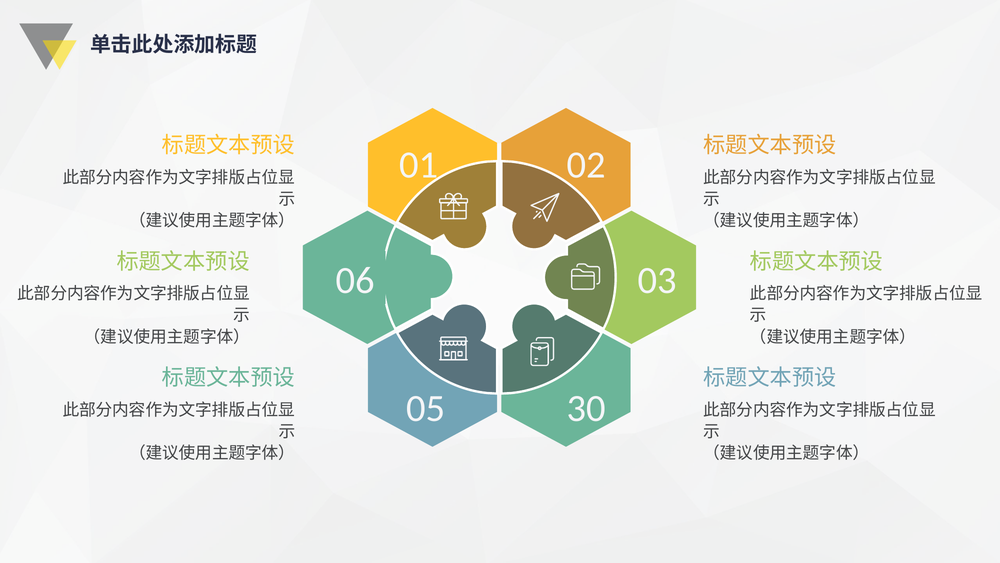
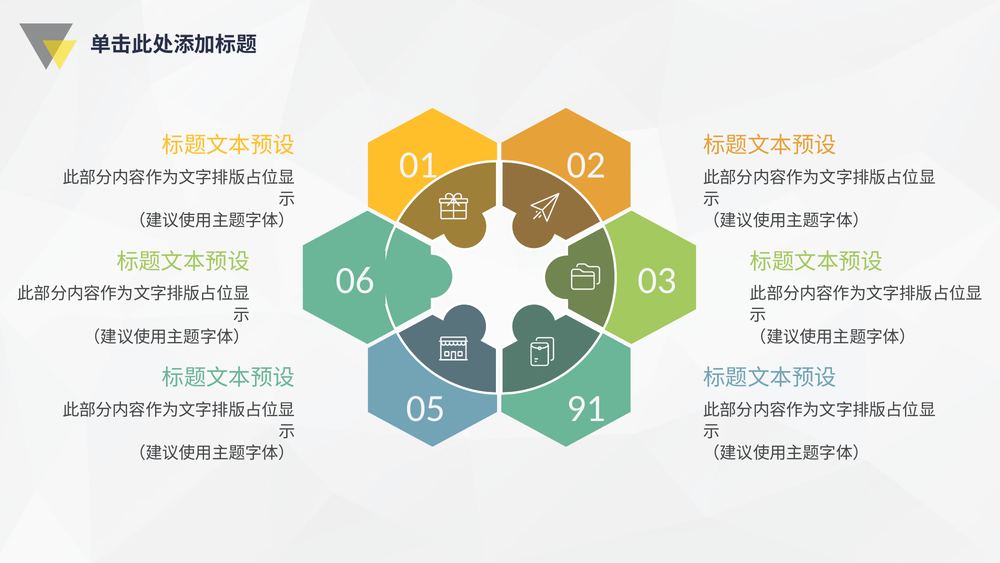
30: 30 -> 91
